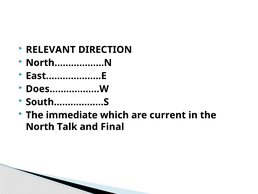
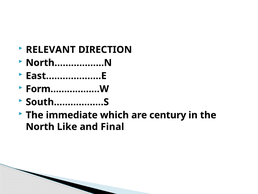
Does………………W: Does………………W -> Form………………W
current: current -> century
Talk: Talk -> Like
